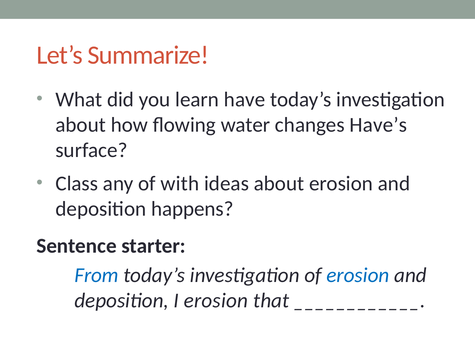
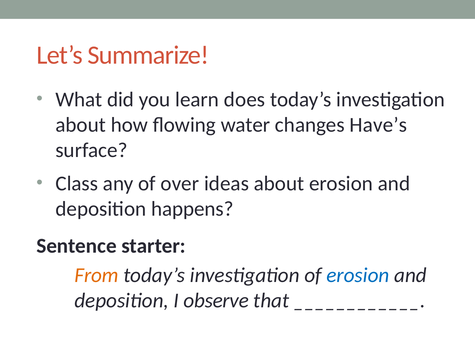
have: have -> does
with: with -> over
From colour: blue -> orange
I erosion: erosion -> observe
